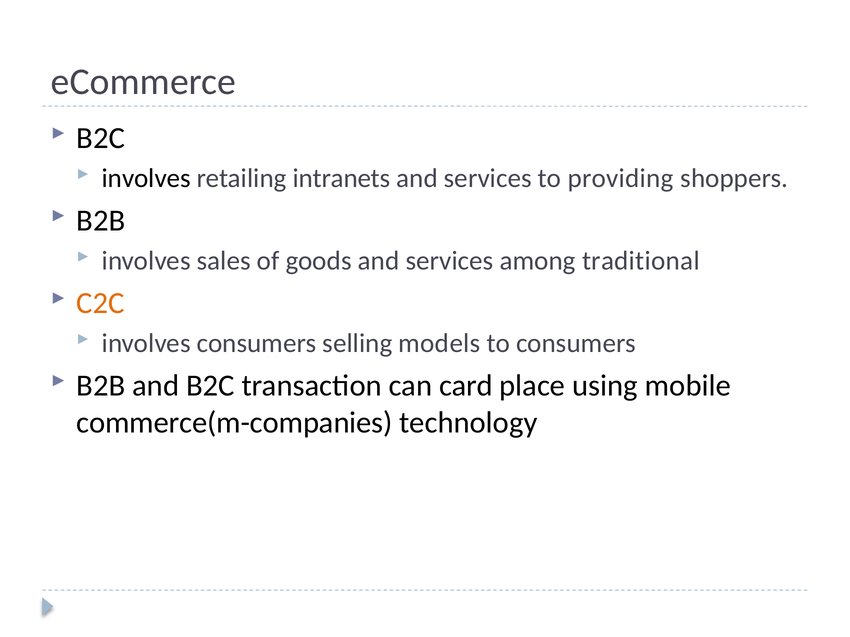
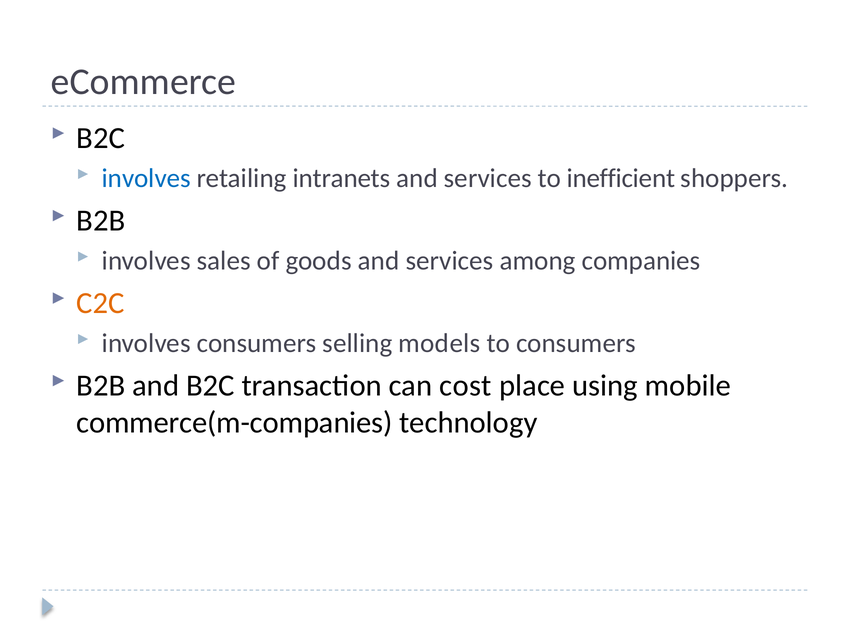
involves at (146, 179) colour: black -> blue
providing: providing -> inefficient
traditional: traditional -> companies
card: card -> cost
